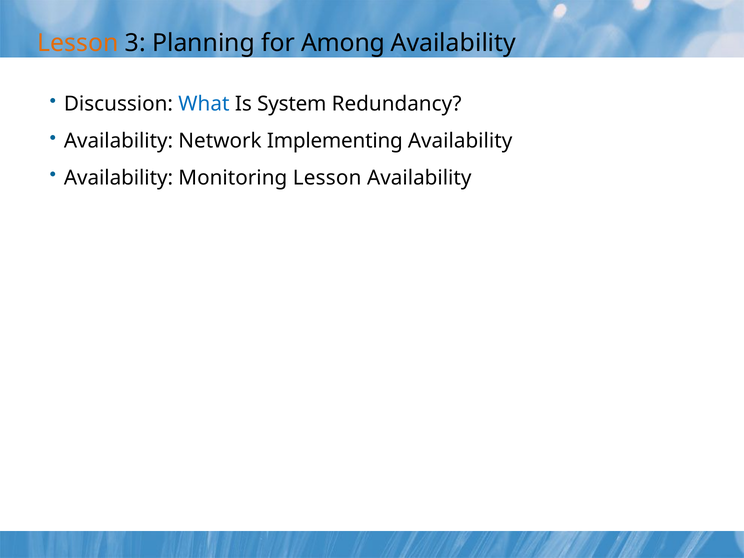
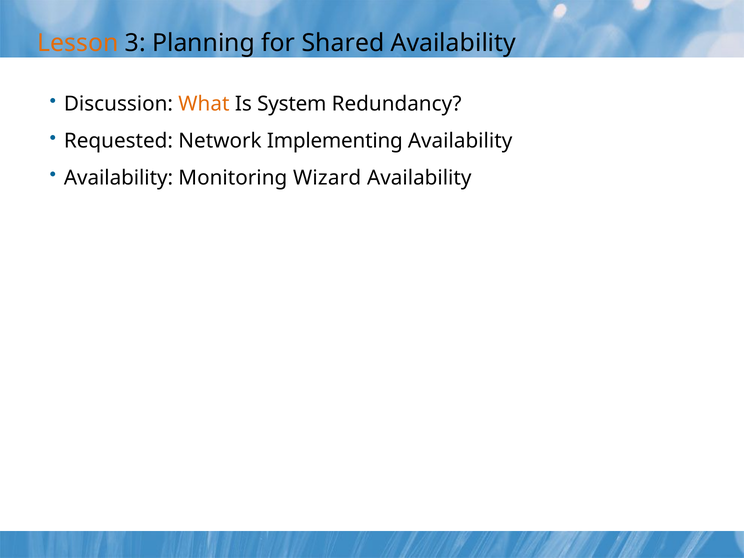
Among: Among -> Shared
What colour: blue -> orange
Availability at (119, 141): Availability -> Requested
Monitoring Lesson: Lesson -> Wizard
